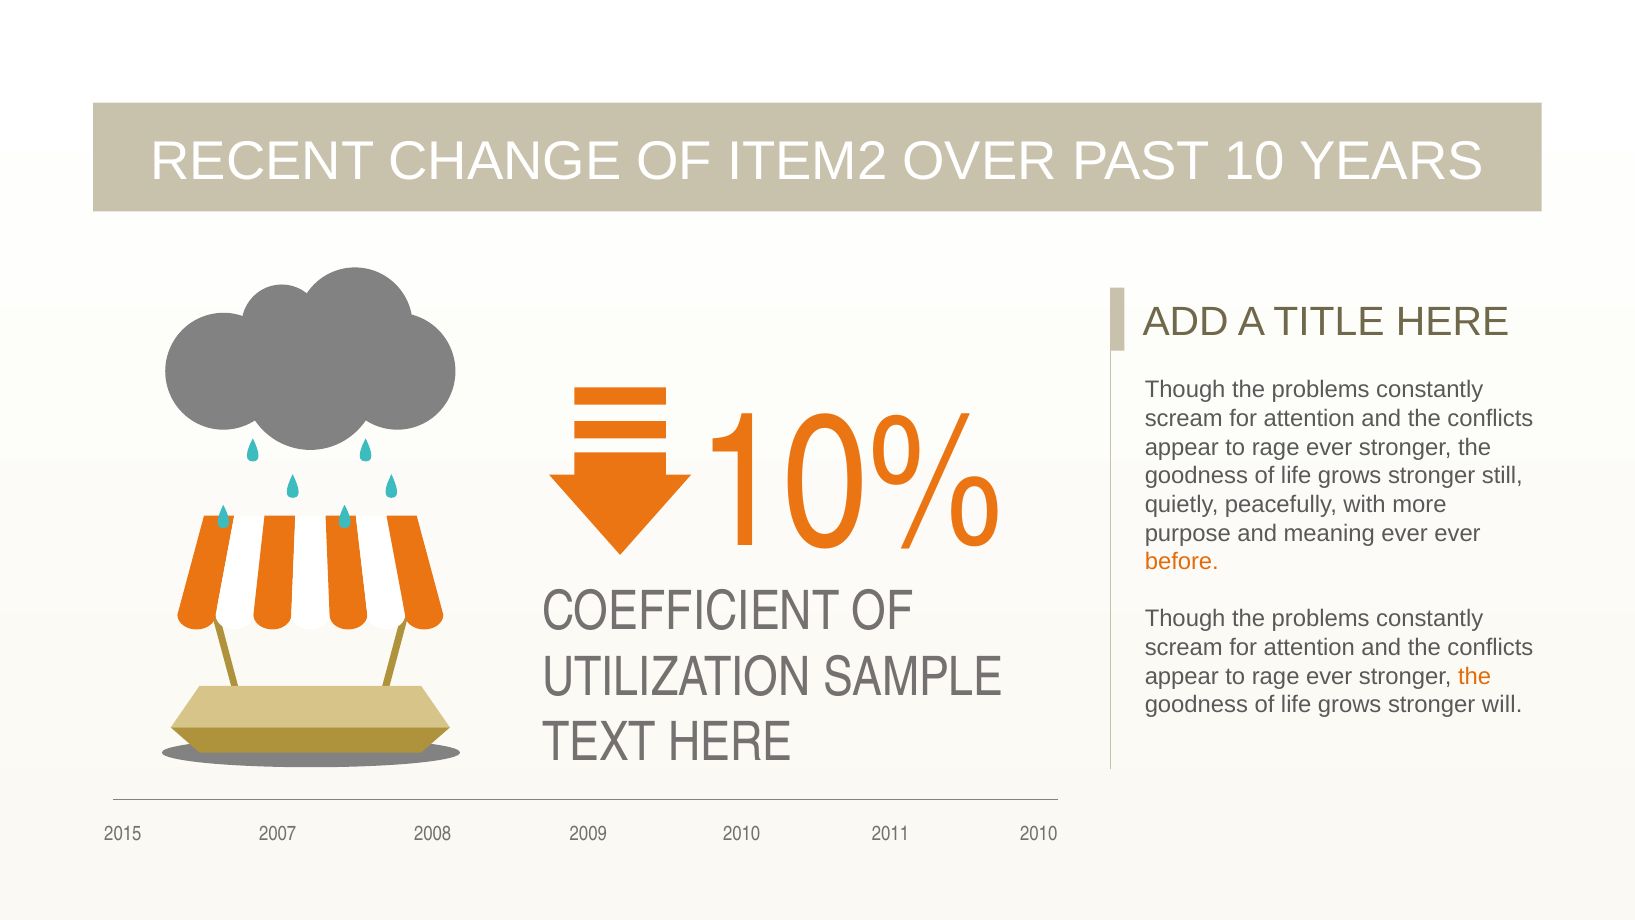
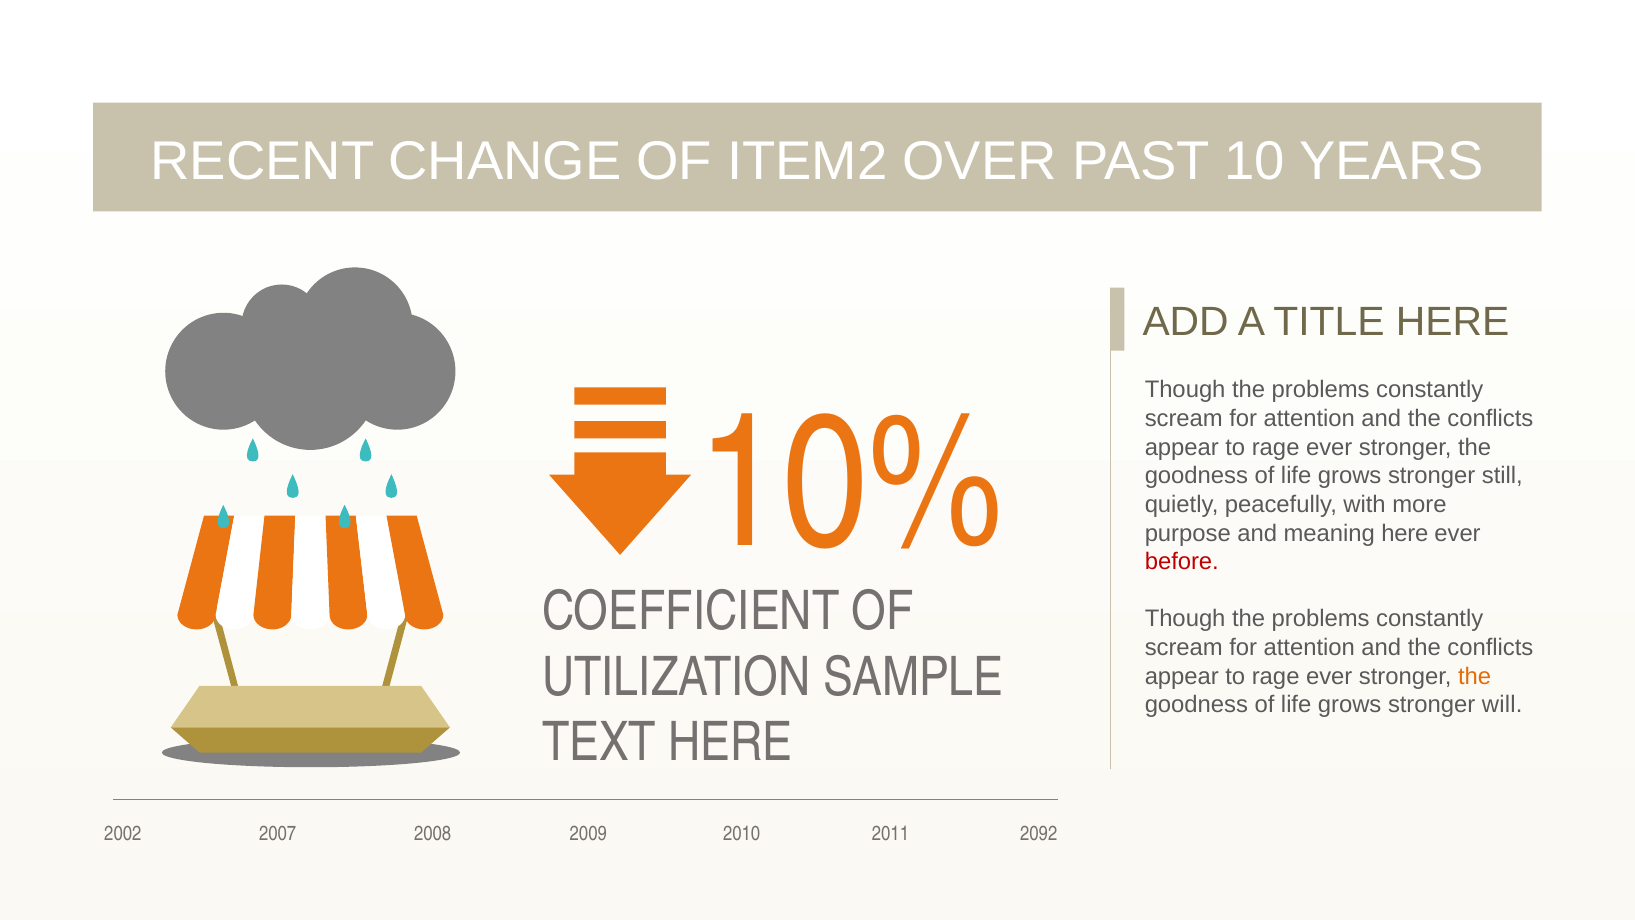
meaning ever: ever -> here
before colour: orange -> red
2015: 2015 -> 2002
2011 2010: 2010 -> 2092
